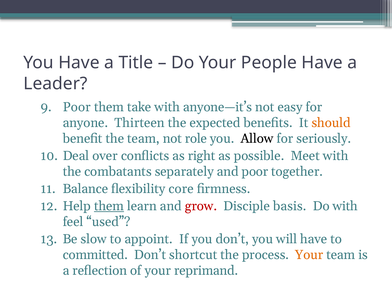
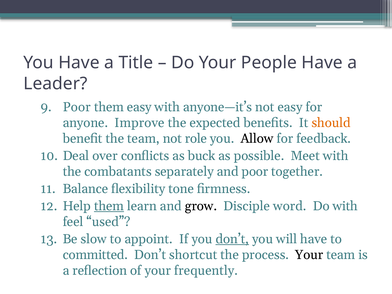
them take: take -> easy
Thirteen: Thirteen -> Improve
seriously: seriously -> feedback
right: right -> buck
core: core -> tone
grow colour: red -> black
basis: basis -> word
don’t at (232, 239) underline: none -> present
Your at (309, 255) colour: orange -> black
reprimand: reprimand -> frequently
